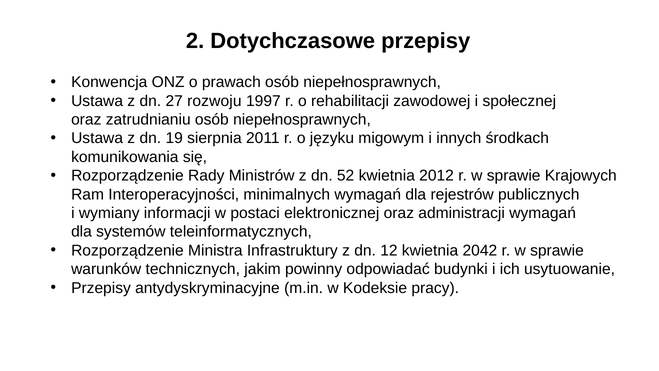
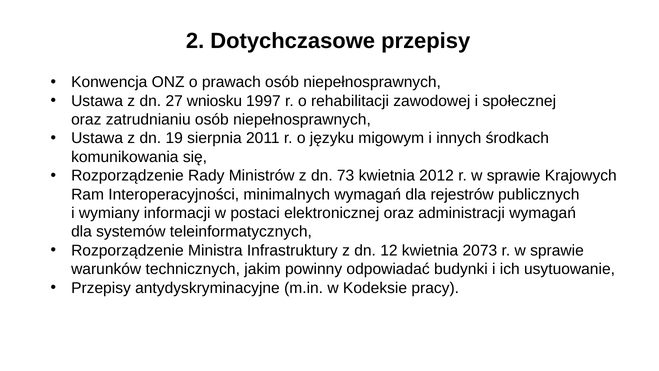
rozwoju: rozwoju -> wniosku
52: 52 -> 73
2042: 2042 -> 2073
